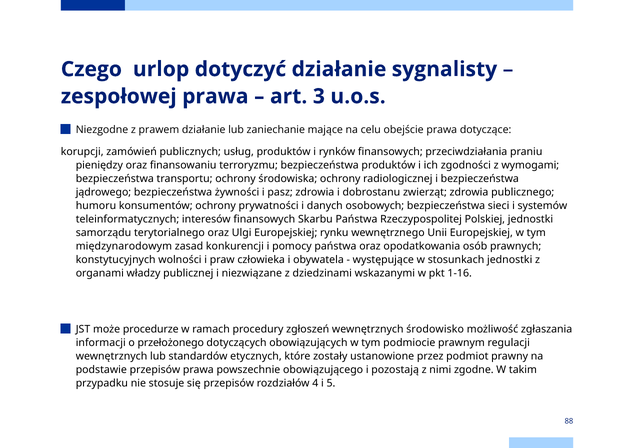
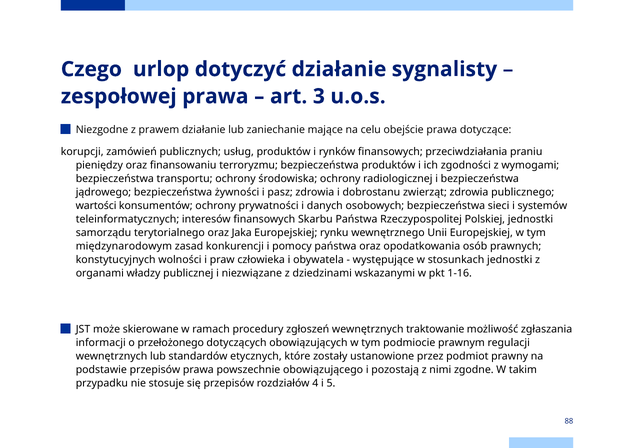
humoru: humoru -> wartości
Ulgi: Ulgi -> Jaka
procedurze: procedurze -> skierowane
środowisko: środowisko -> traktowanie
